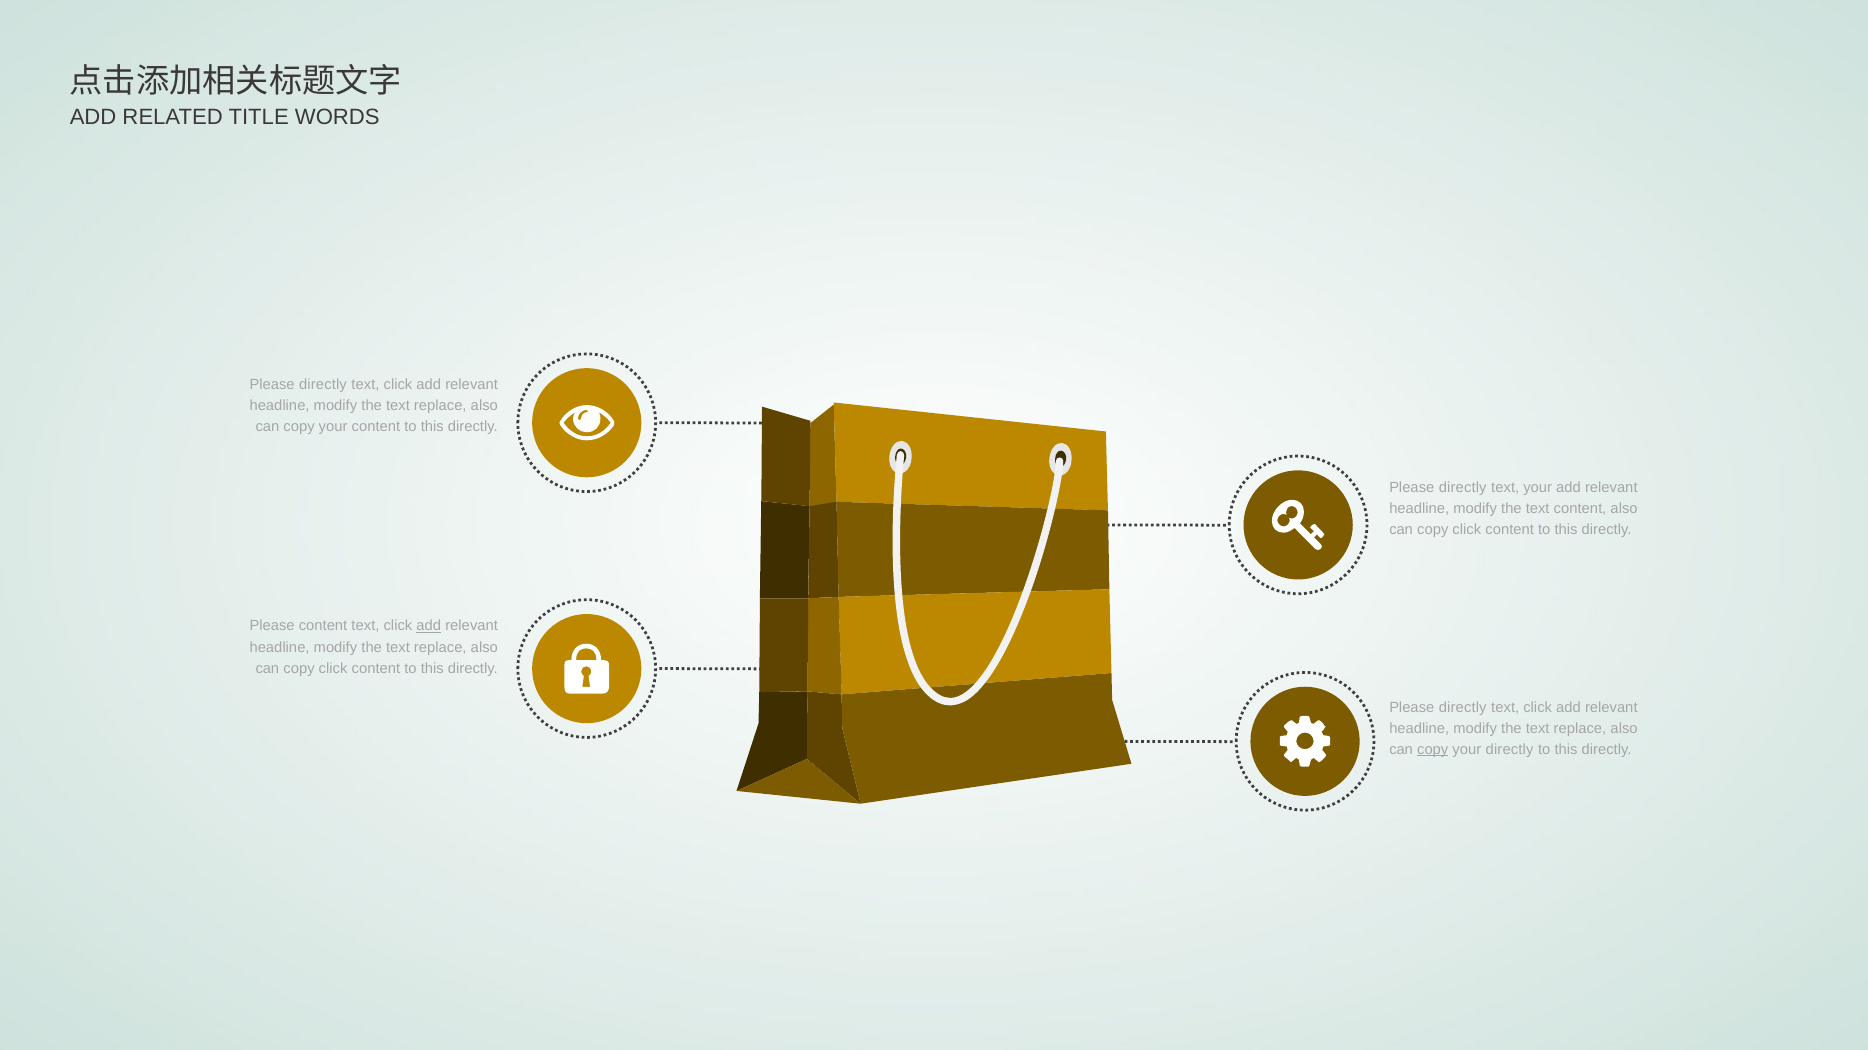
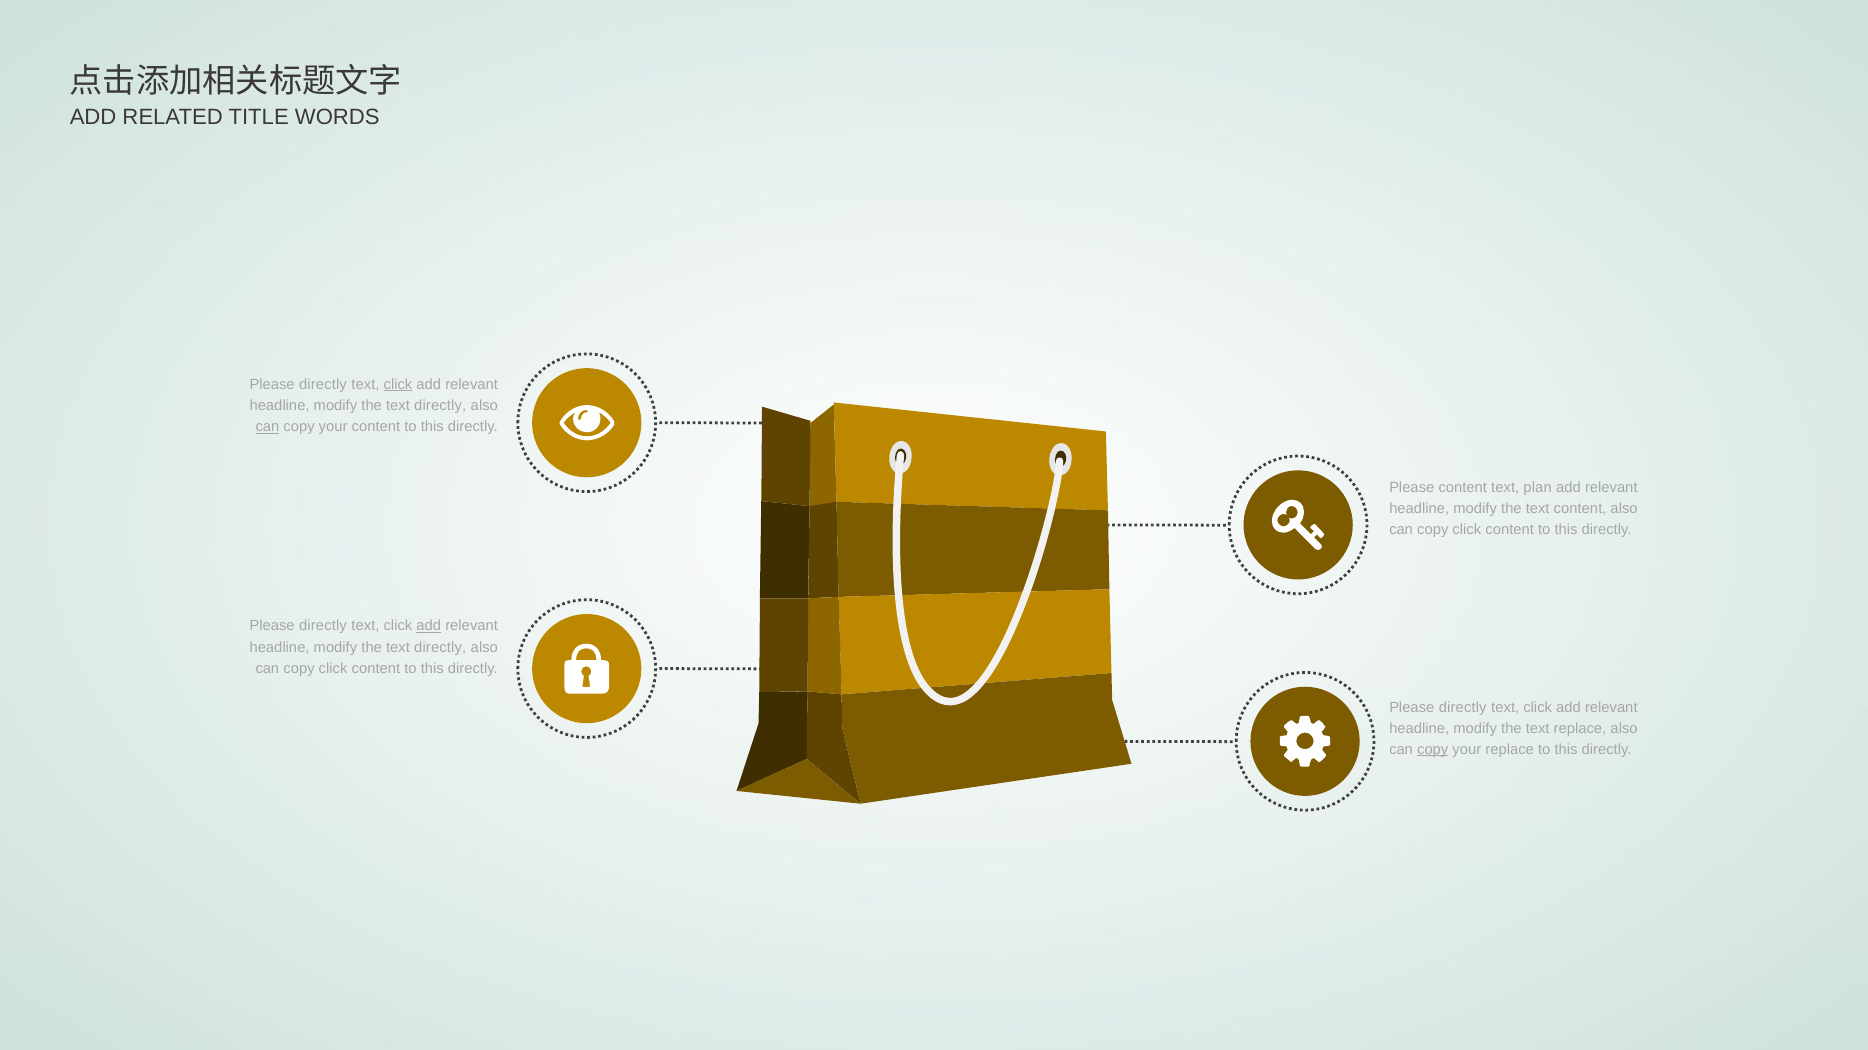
click at (398, 385) underline: none -> present
replace at (440, 406): replace -> directly
can at (267, 427) underline: none -> present
directly at (1463, 488): directly -> content
text your: your -> plan
content at (323, 626): content -> directly
replace at (440, 648): replace -> directly
your directly: directly -> replace
